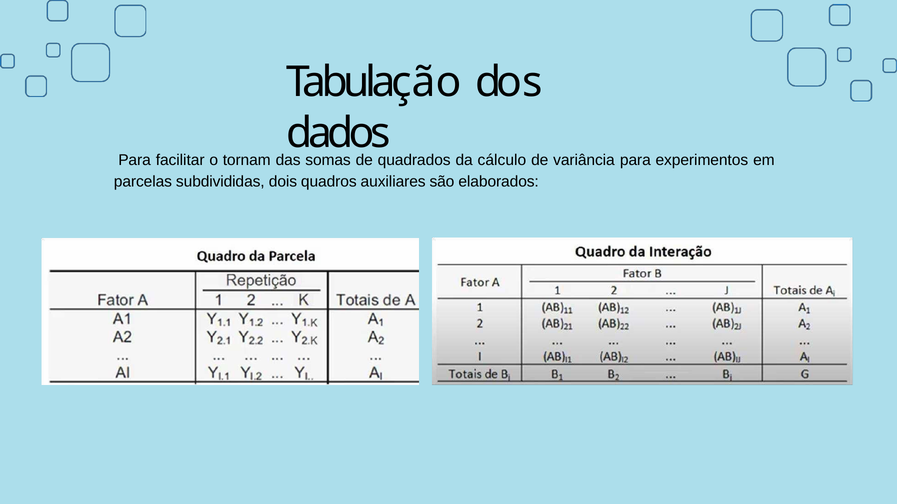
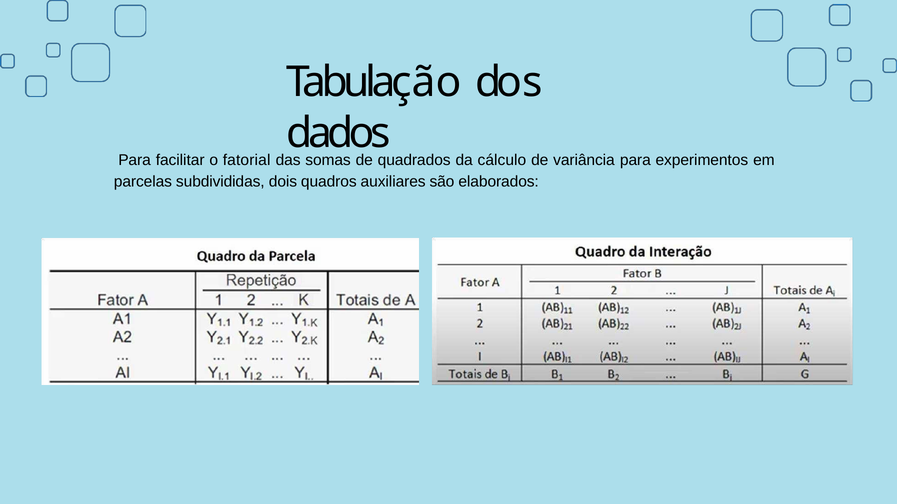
tornam: tornam -> fatorial
